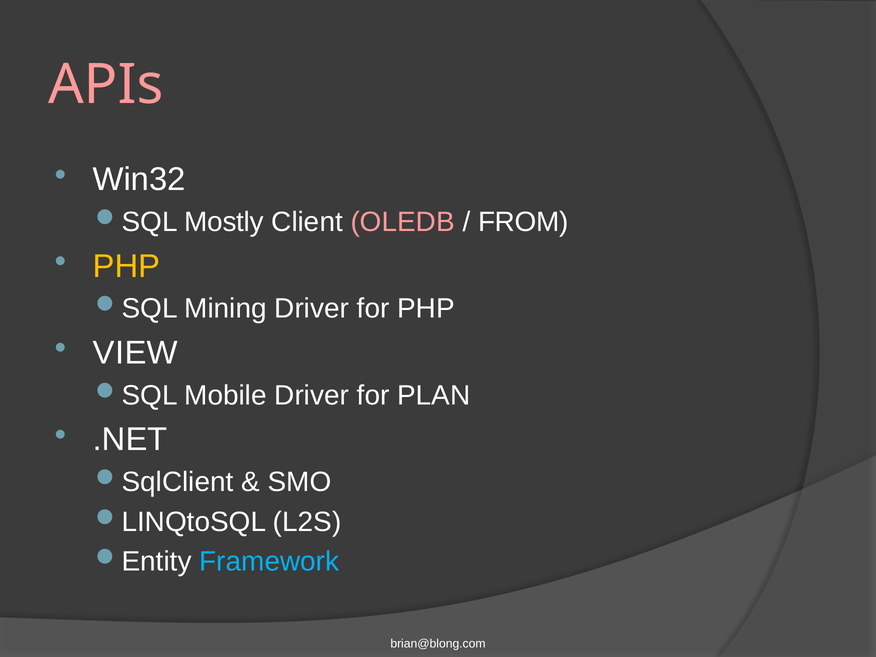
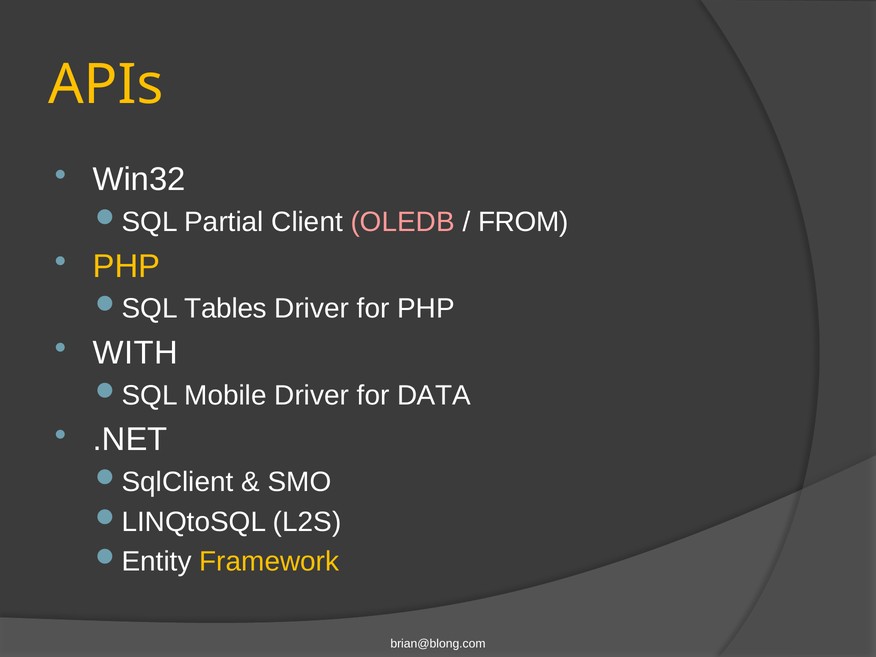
APIs colour: pink -> yellow
Mostly: Mostly -> Partial
Mining: Mining -> Tables
VIEW: VIEW -> WITH
PLAN: PLAN -> DATA
Framework colour: light blue -> yellow
